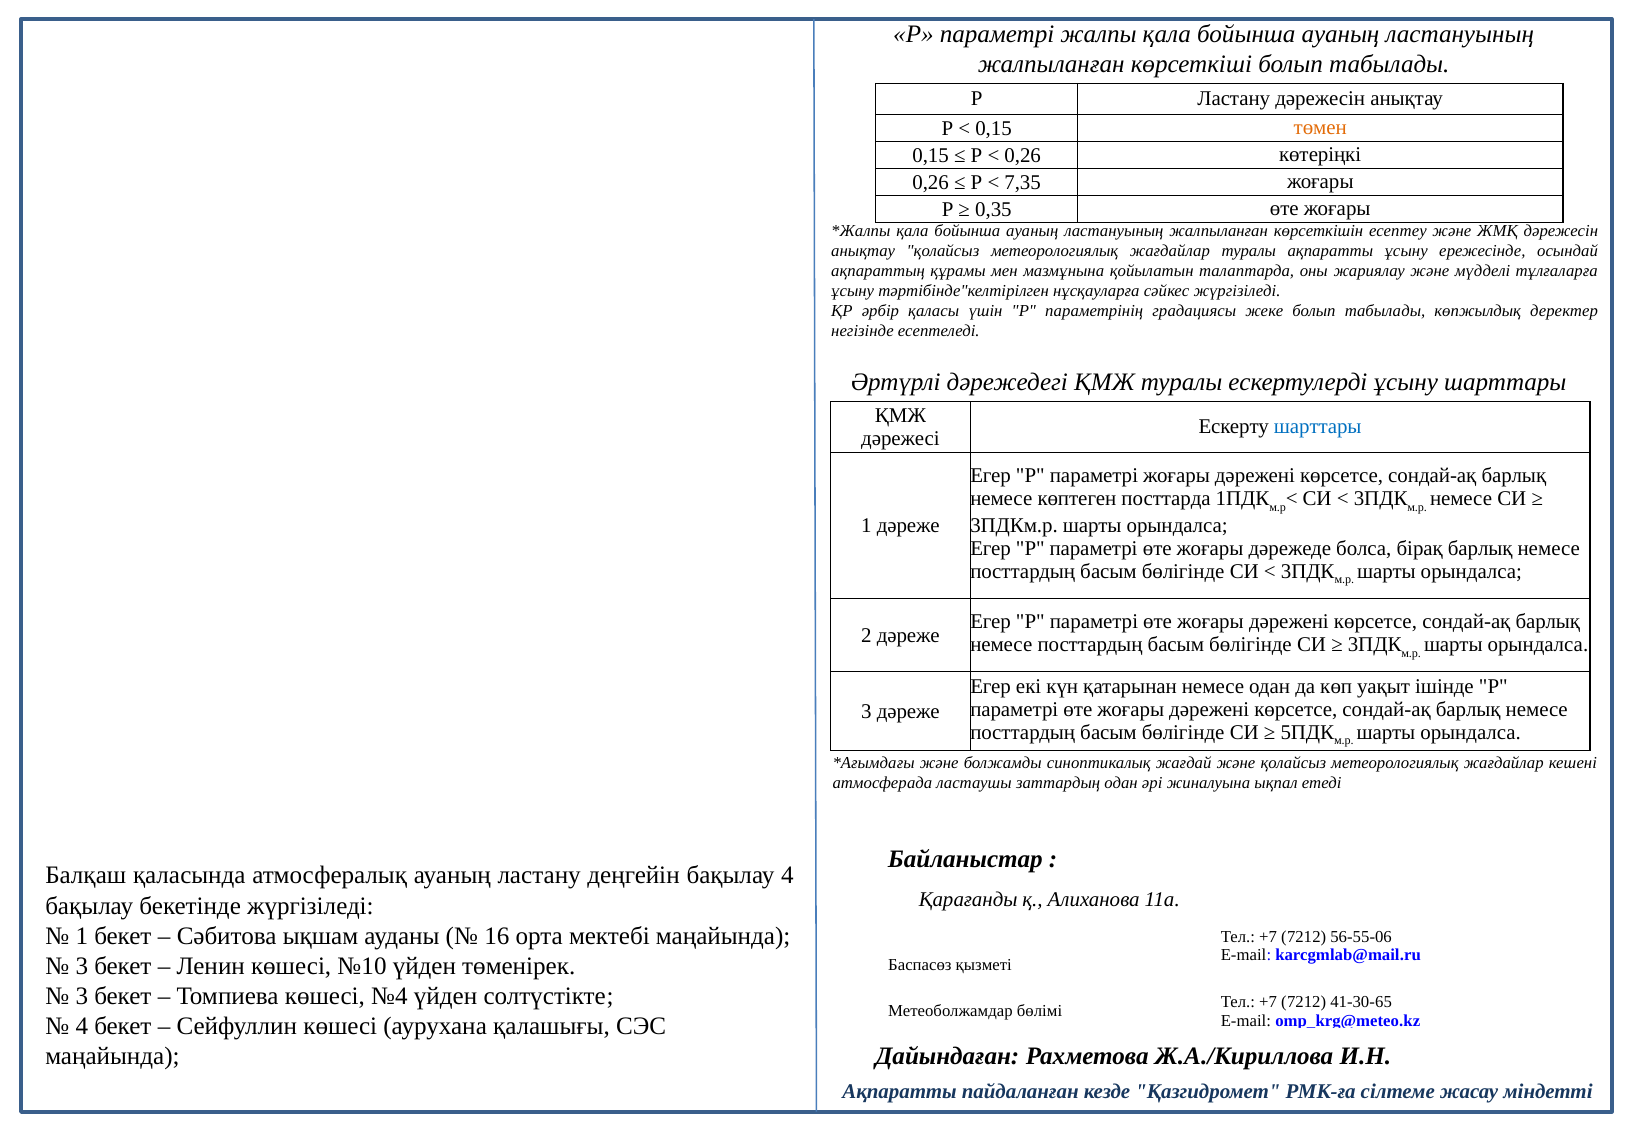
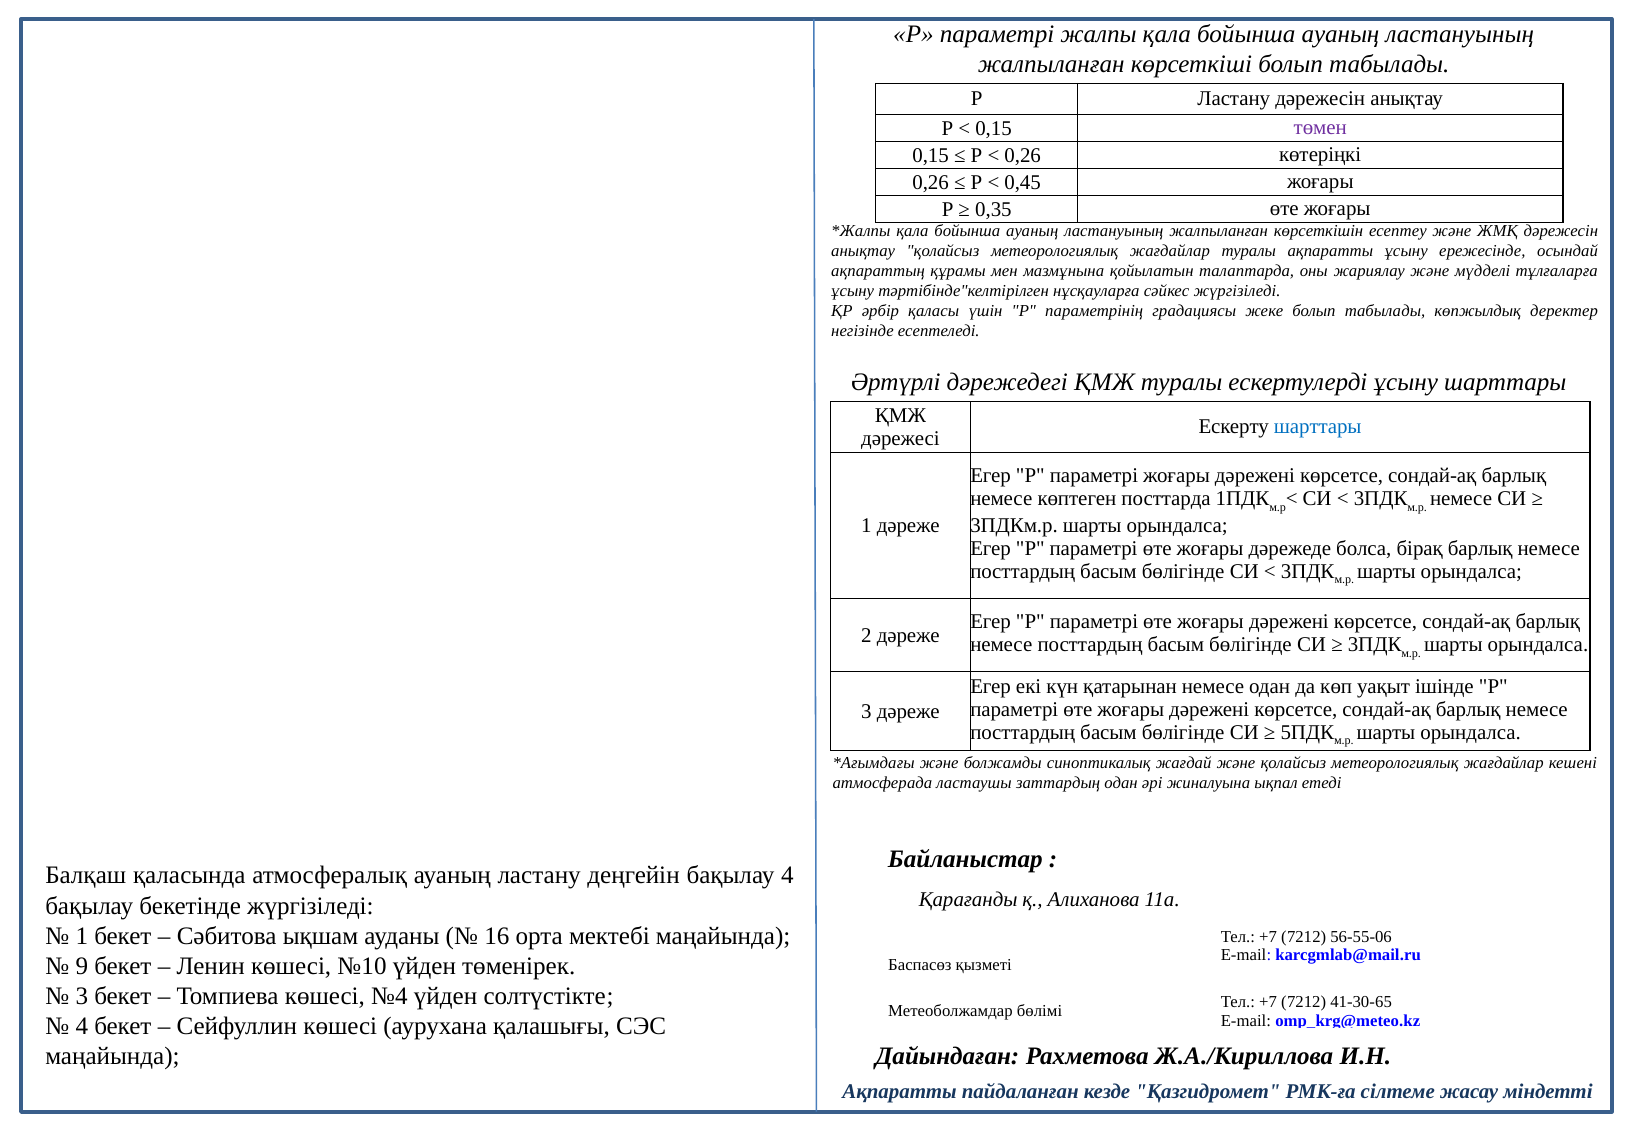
төмен colour: orange -> purple
7,35: 7,35 -> 0,45
3 at (82, 966): 3 -> 9
